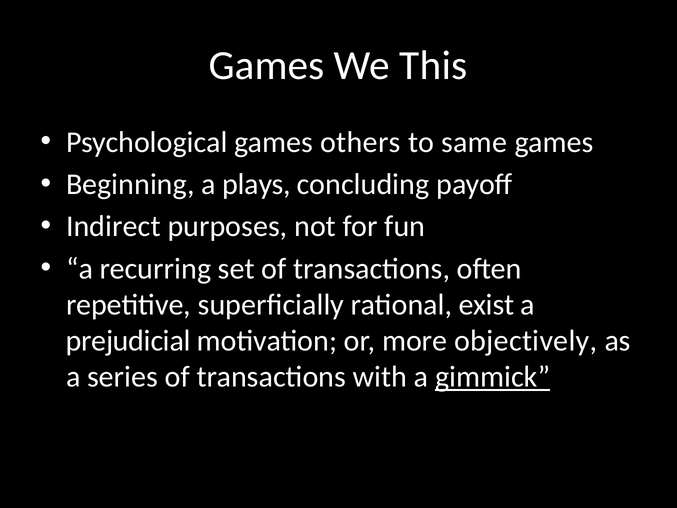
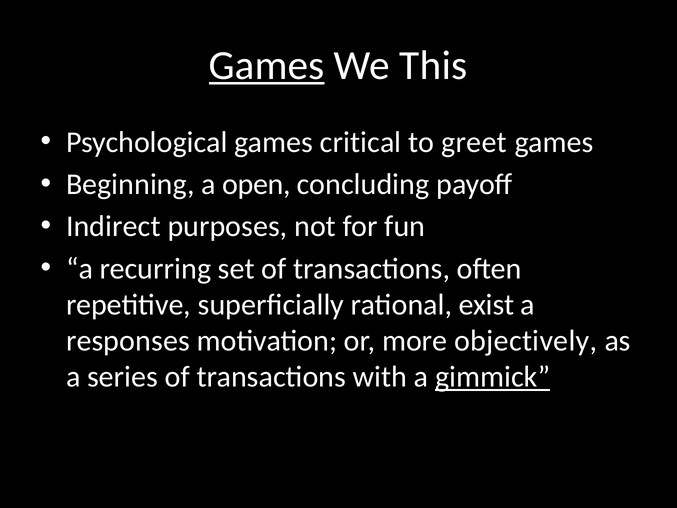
Games at (267, 66) underline: none -> present
others: others -> critical
same: same -> greet
plays: plays -> open
prejudicial: prejudicial -> responses
